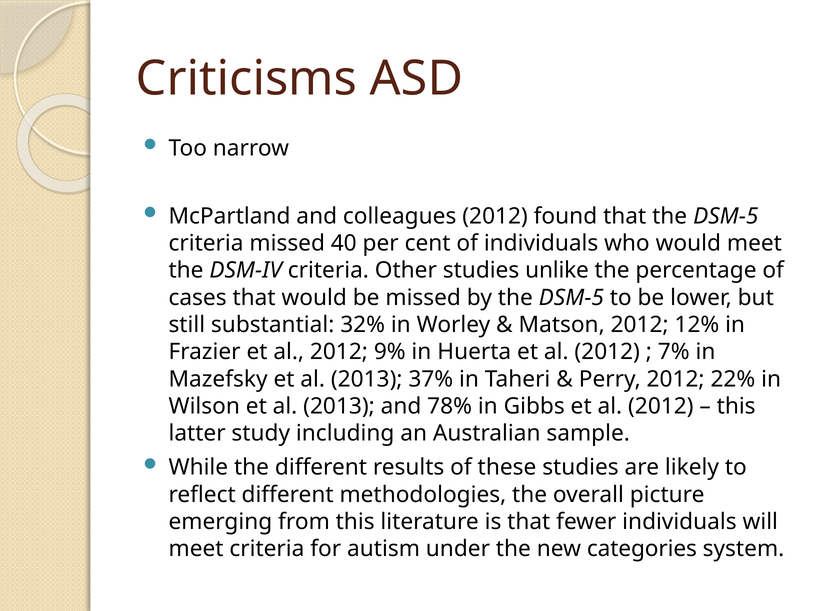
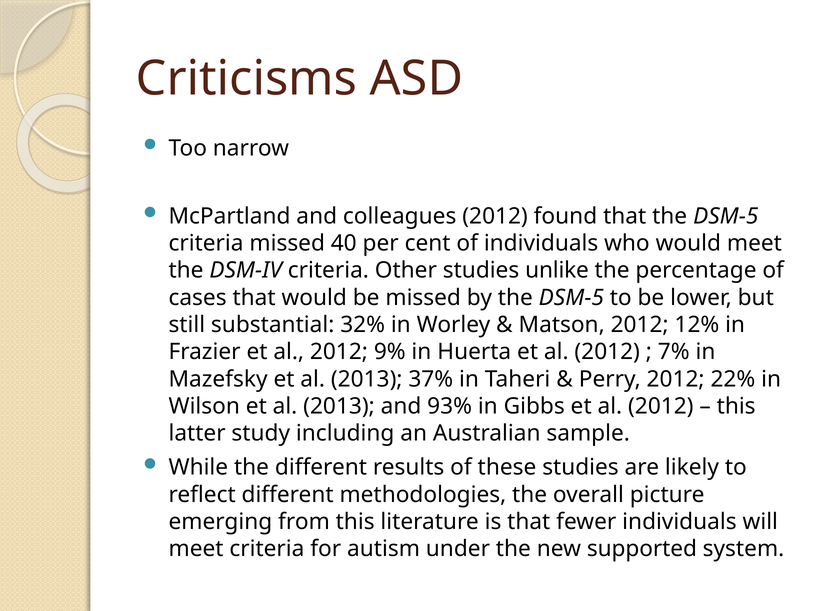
78%: 78% -> 93%
categories: categories -> supported
